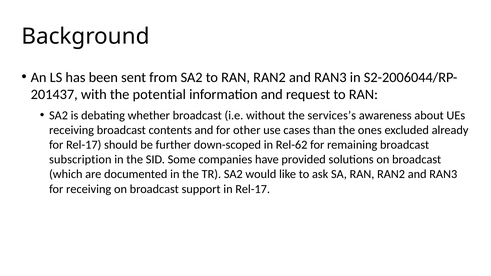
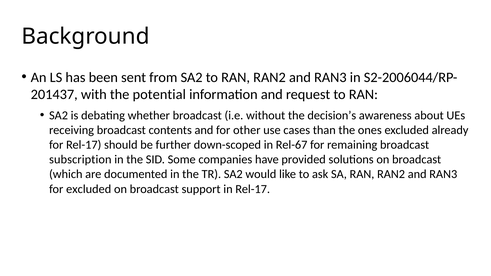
services’s: services’s -> decision’s
Rel-62: Rel-62 -> Rel-67
for receiving: receiving -> excluded
